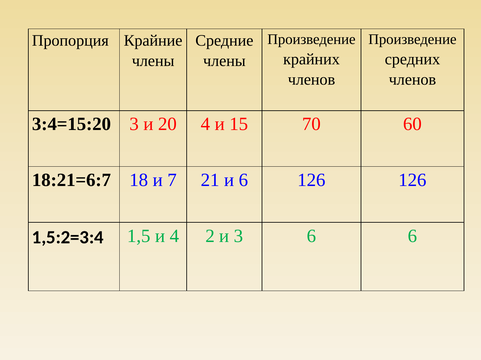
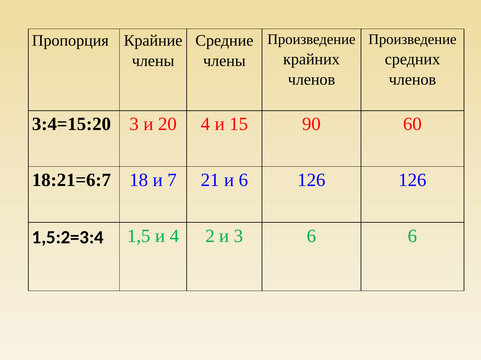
70: 70 -> 90
